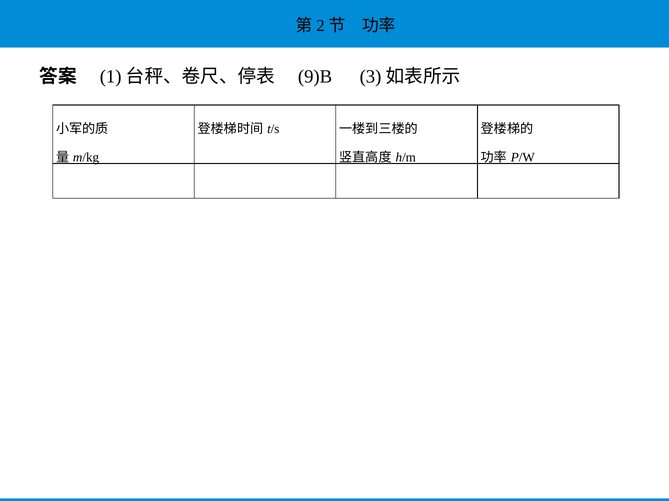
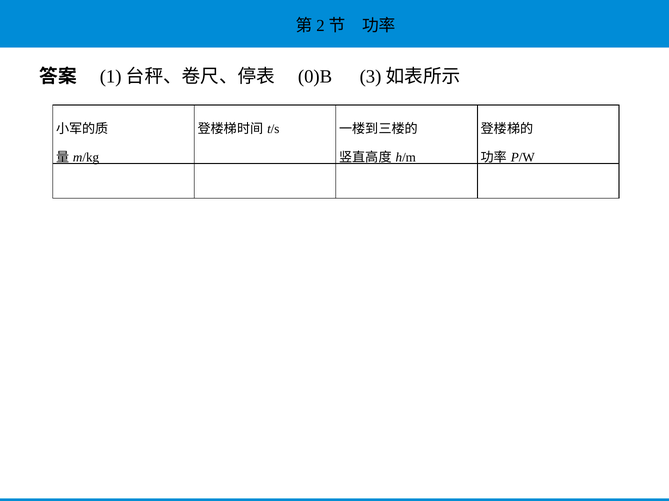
9)B: 9)B -> 0)B
